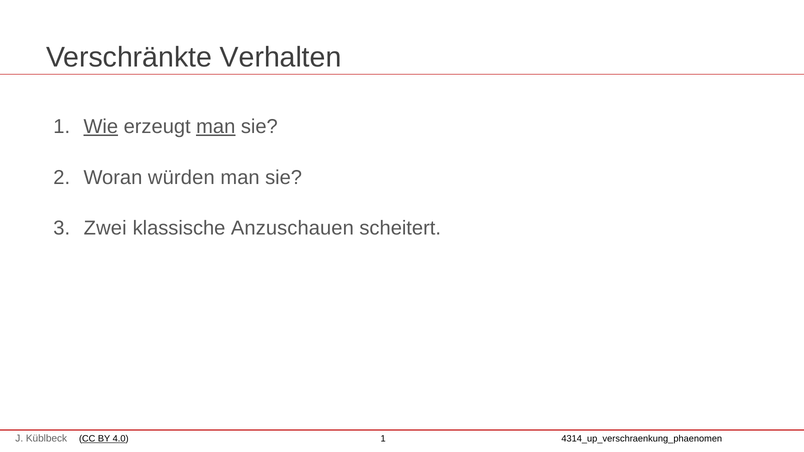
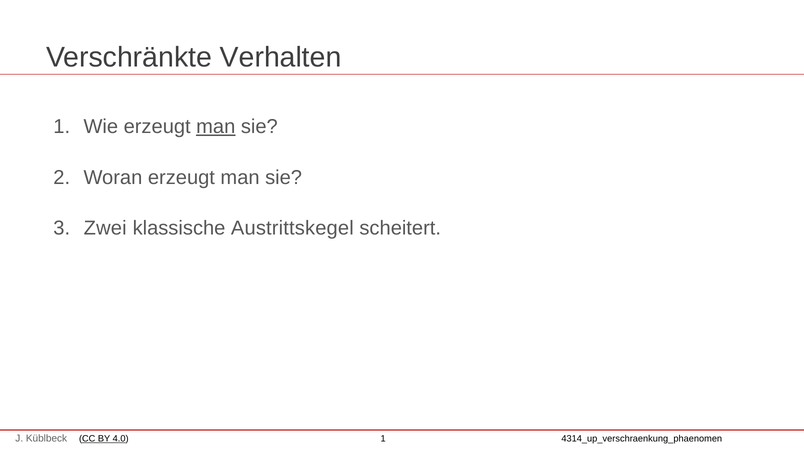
Wie underline: present -> none
Woran würden: würden -> erzeugt
Anzuschauen: Anzuschauen -> Austrittskegel
